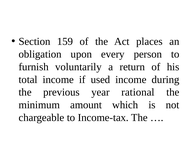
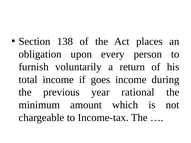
159: 159 -> 138
used: used -> goes
